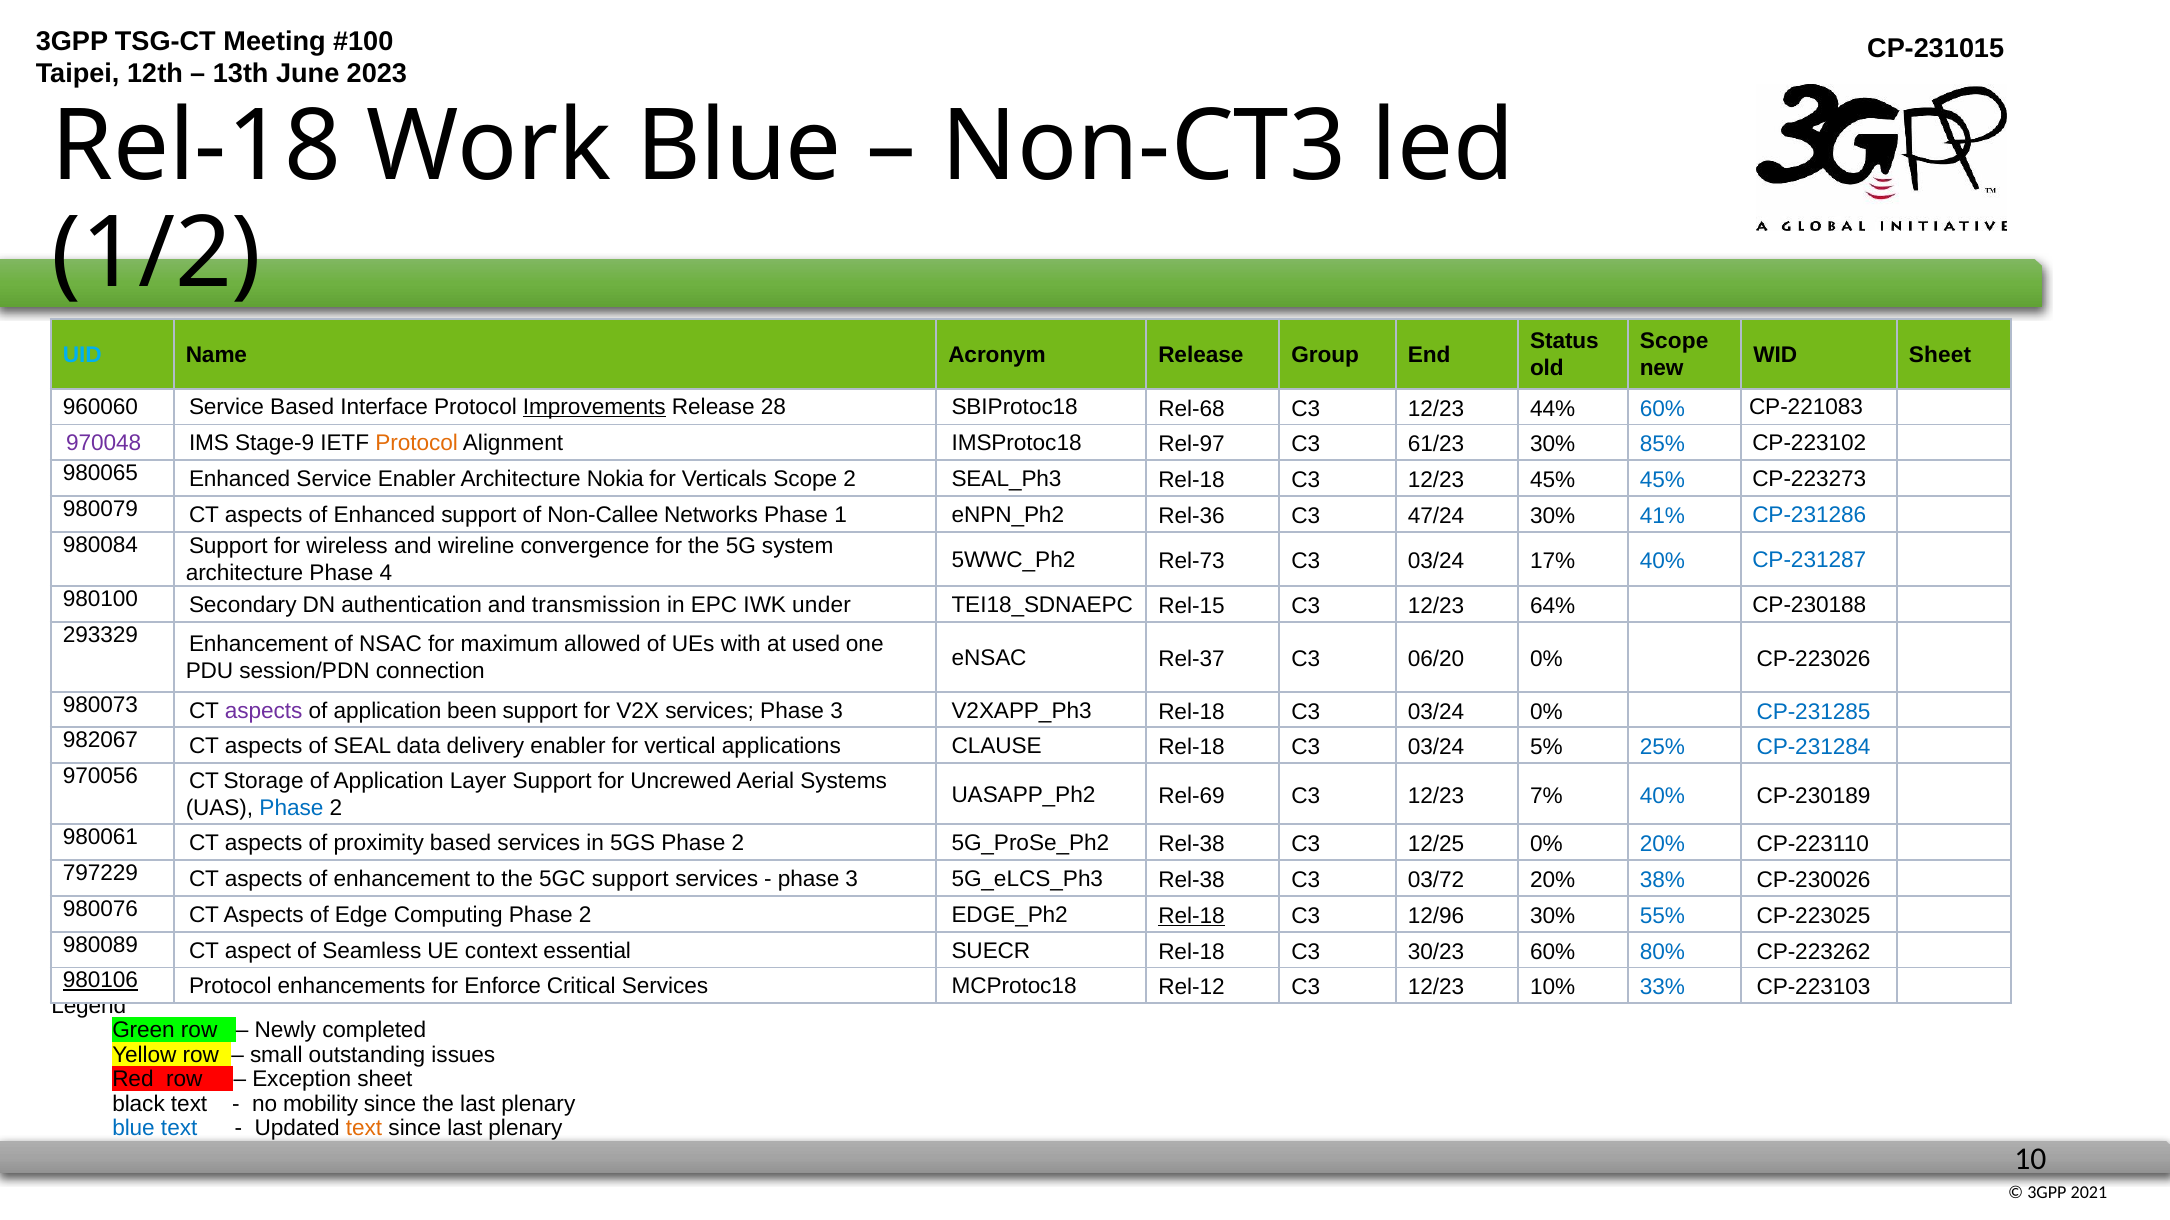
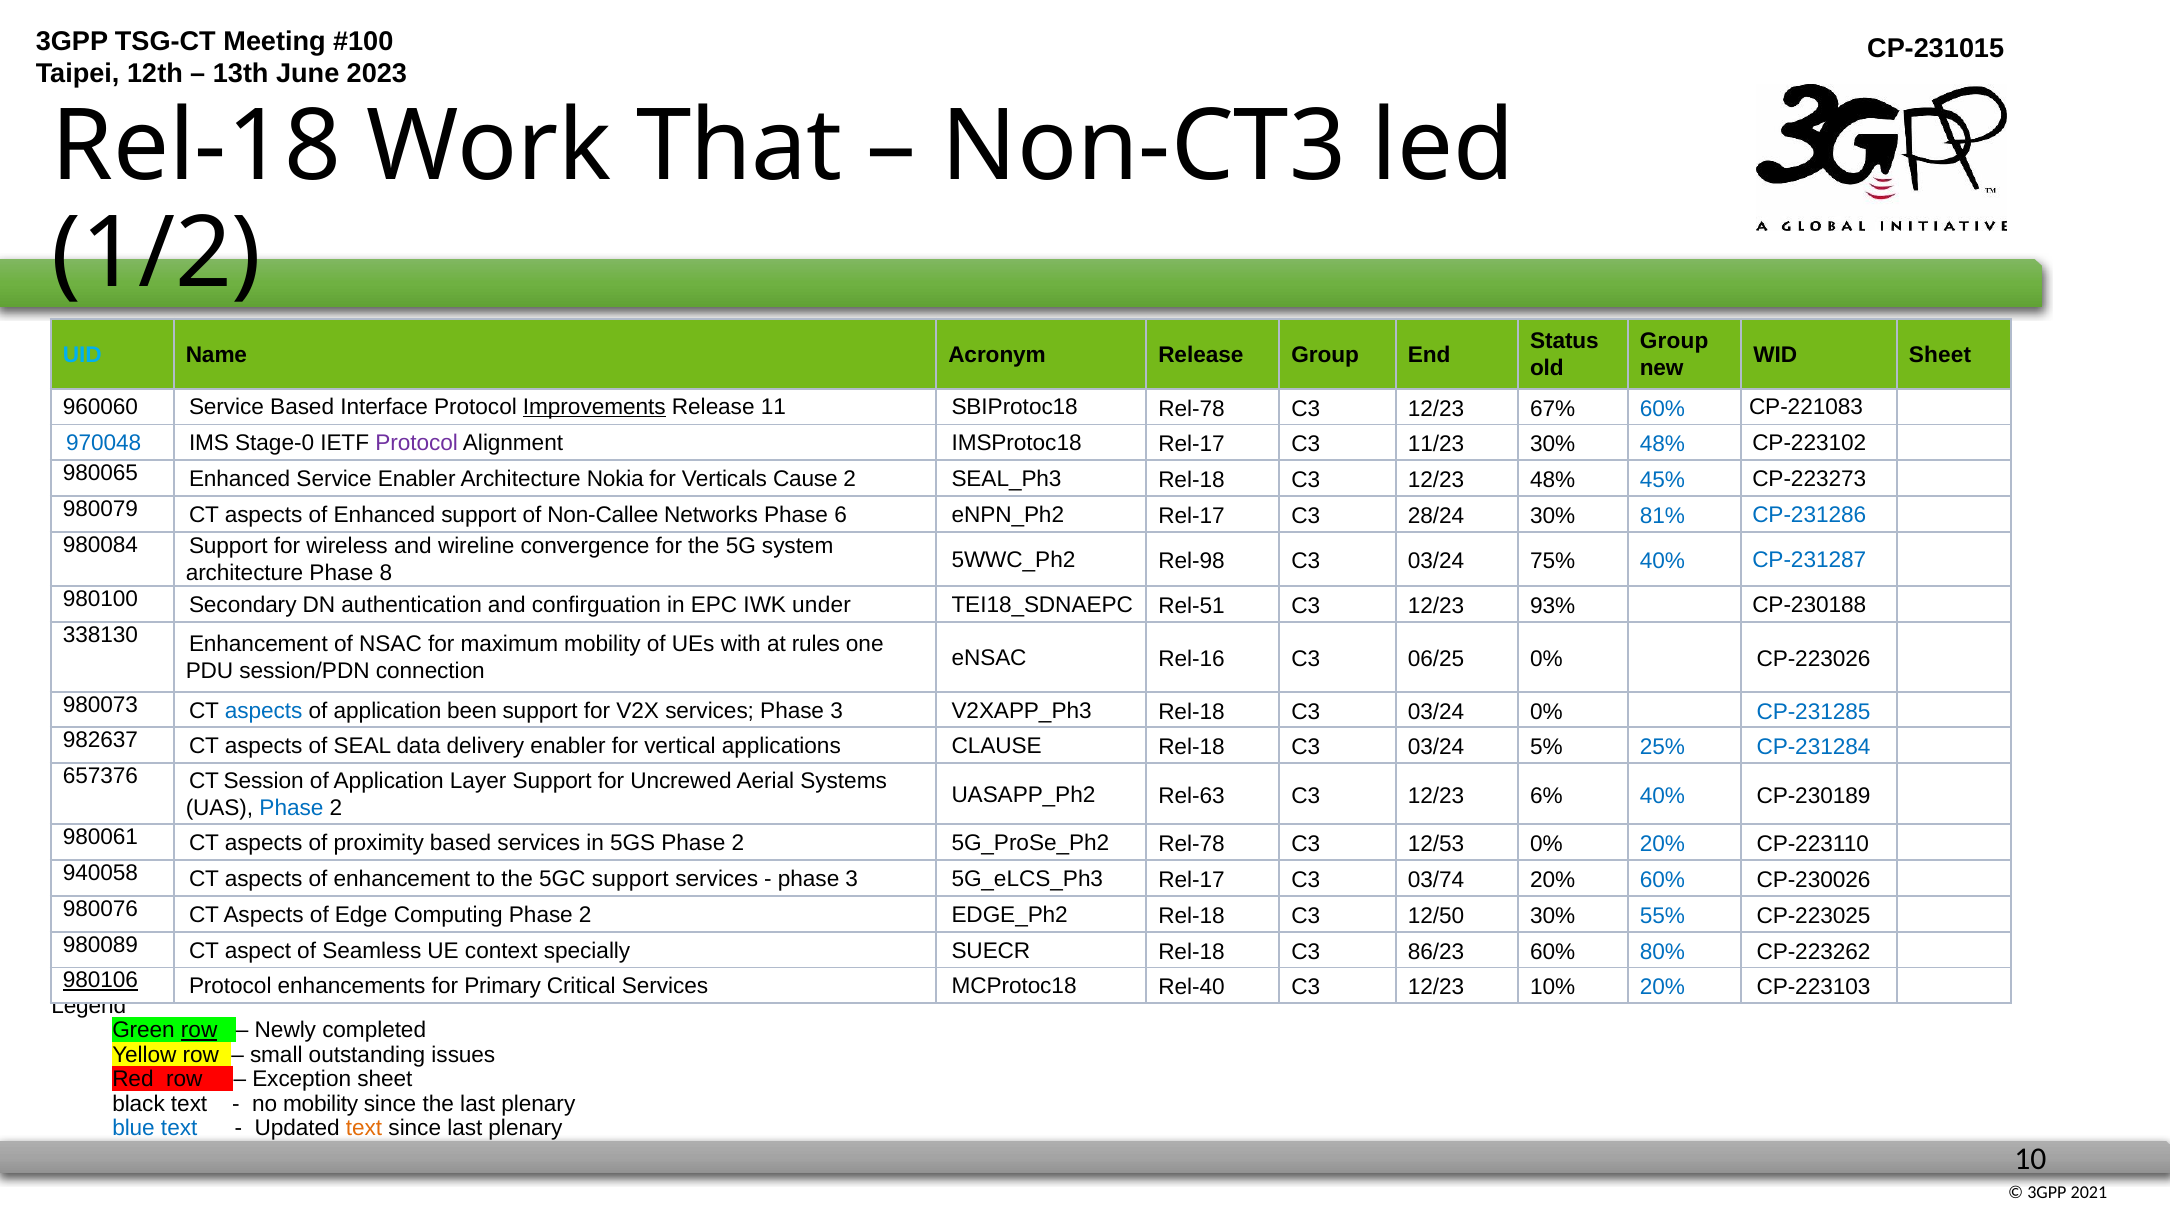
Work Blue: Blue -> That
Scope at (1674, 341): Scope -> Group
28: 28 -> 11
SBIProtoc18 Rel-68: Rel-68 -> Rel-78
44%: 44% -> 67%
970048 colour: purple -> blue
Stage-9: Stage-9 -> Stage-0
Protocol at (417, 444) colour: orange -> purple
IMSProtoc18 Rel-97: Rel-97 -> Rel-17
61/23: 61/23 -> 11/23
30% 85%: 85% -> 48%
Verticals Scope: Scope -> Cause
12/23 45%: 45% -> 48%
1: 1 -> 6
Rel-36 at (1192, 516): Rel-36 -> Rel-17
47/24: 47/24 -> 28/24
41%: 41% -> 81%
Rel-73: Rel-73 -> Rel-98
17%: 17% -> 75%
4: 4 -> 8
transmission: transmission -> confirguation
Rel-15: Rel-15 -> Rel-51
64%: 64% -> 93%
293329: 293329 -> 338130
maximum allowed: allowed -> mobility
used: used -> rules
Rel-37: Rel-37 -> Rel-16
06/20: 06/20 -> 06/25
aspects at (264, 711) colour: purple -> blue
982067: 982067 -> 982637
970056: 970056 -> 657376
Storage: Storage -> Session
Rel-69: Rel-69 -> Rel-63
7%: 7% -> 6%
Rel-38 at (1192, 845): Rel-38 -> Rel-78
12/25: 12/25 -> 12/53
797229: 797229 -> 940058
Rel-38 at (1192, 880): Rel-38 -> Rel-17
03/72: 03/72 -> 03/74
20% 38%: 38% -> 60%
Rel-18 at (1192, 916) underline: present -> none
12/96: 12/96 -> 12/50
essential: essential -> specially
30/23: 30/23 -> 86/23
Enforce: Enforce -> Primary
Rel-12: Rel-12 -> Rel-40
10% 33%: 33% -> 20%
row at (199, 1031) underline: none -> present
